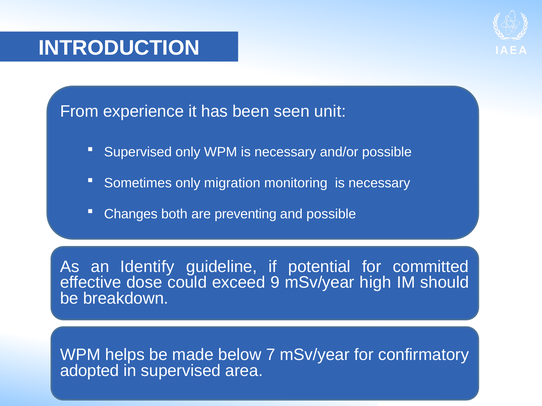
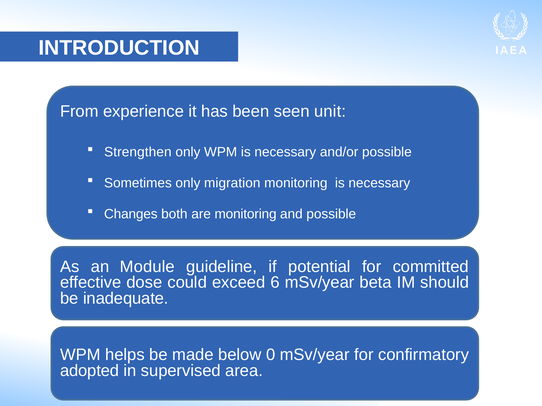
Supervised at (138, 152): Supervised -> Strengthen
are preventing: preventing -> monitoring
Identify: Identify -> Module
9: 9 -> 6
high: high -> beta
breakdown: breakdown -> inadequate
7: 7 -> 0
